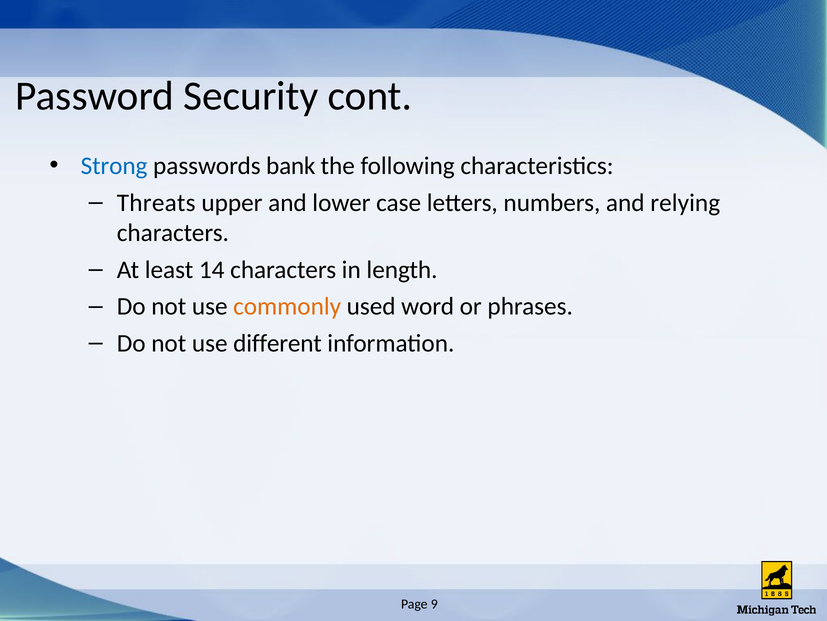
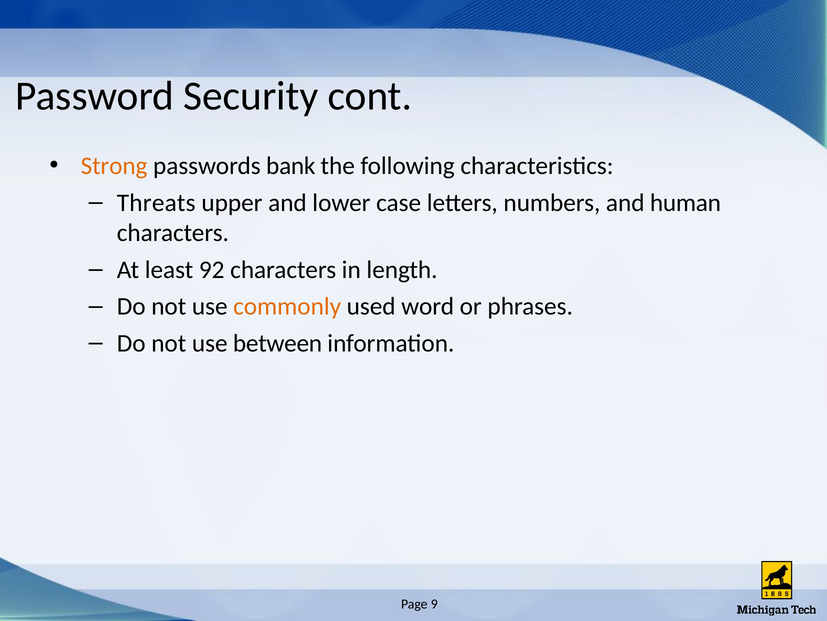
Strong colour: blue -> orange
relying: relying -> human
14: 14 -> 92
different: different -> between
